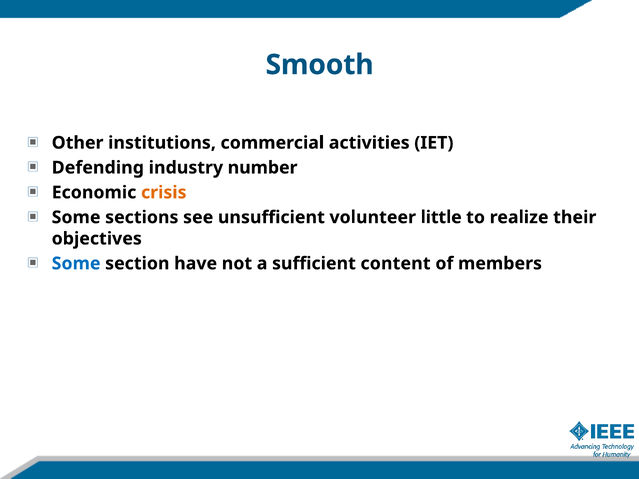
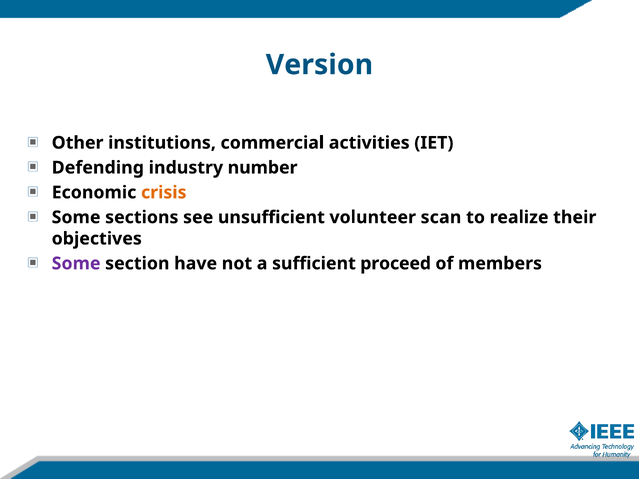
Smooth: Smooth -> Version
little: little -> scan
Some at (76, 264) colour: blue -> purple
content: content -> proceed
